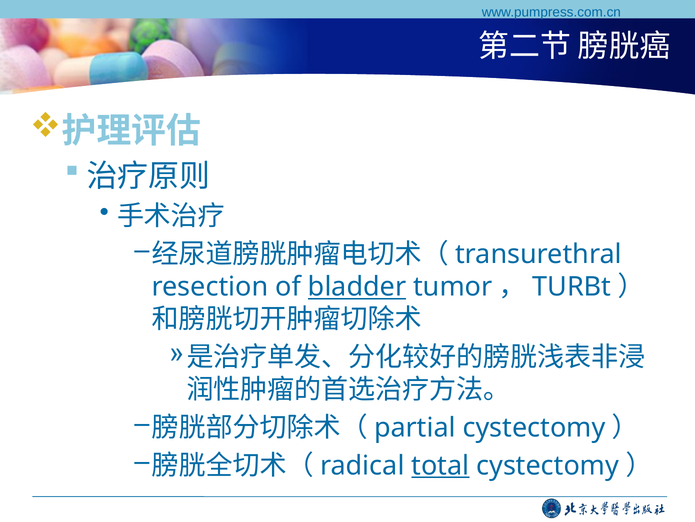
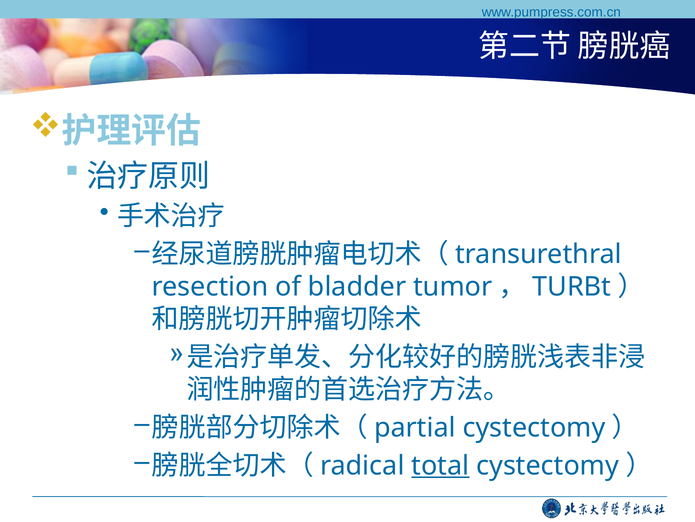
bladder underline: present -> none
